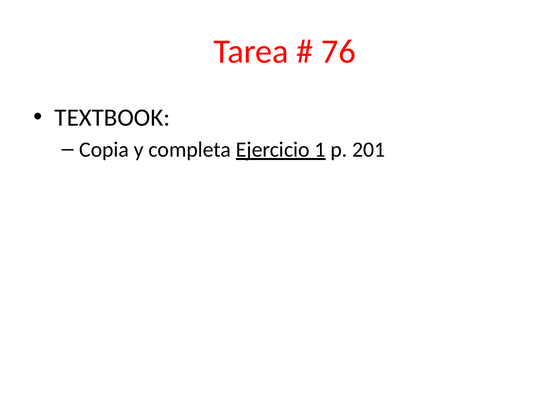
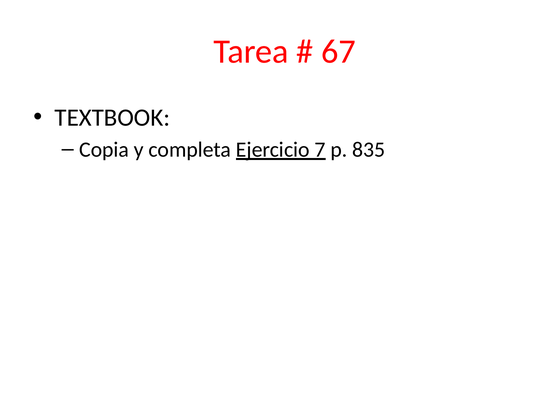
76: 76 -> 67
1: 1 -> 7
201: 201 -> 835
